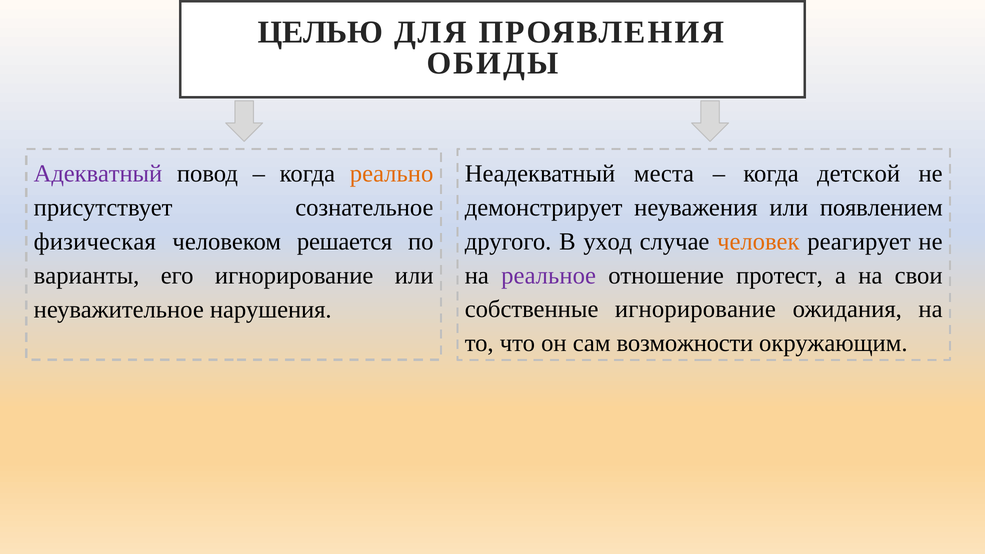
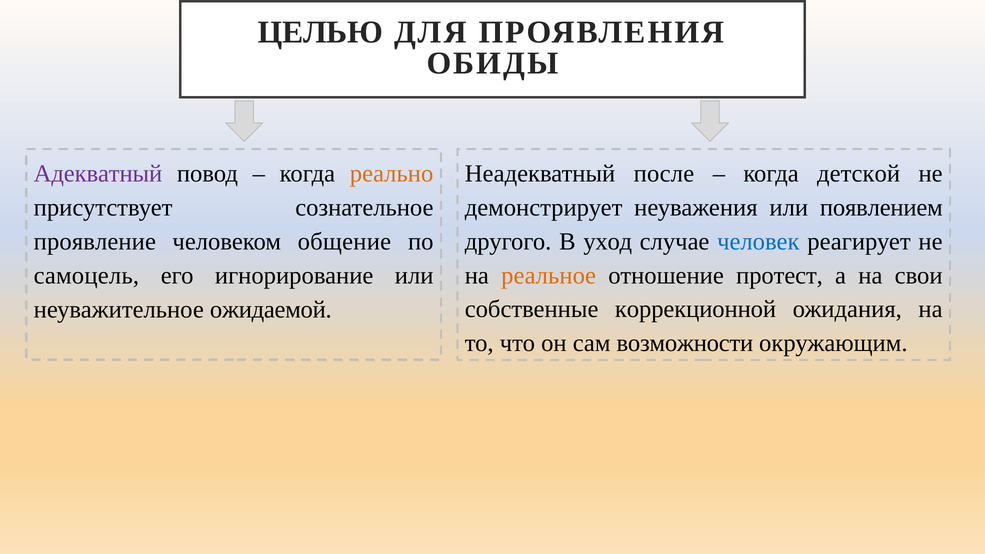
места: места -> после
человек colour: orange -> blue
физическая: физическая -> проявление
решается: решается -> общение
реальное colour: purple -> orange
варианты: варианты -> самоцель
собственные игнорирование: игнорирование -> коррекционной
нарушения: нарушения -> ожидаемой
